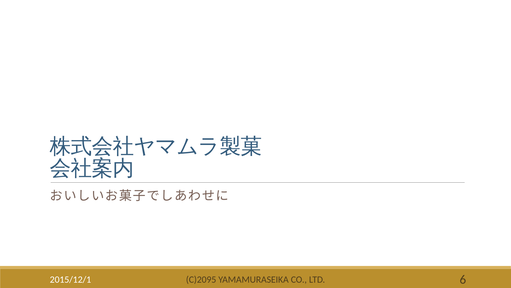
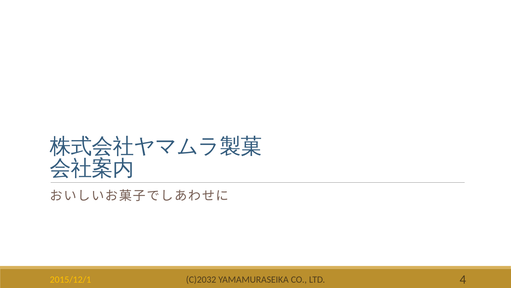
C)2095: C)2095 -> C)2032
6: 6 -> 4
2015/12/1 colour: white -> yellow
